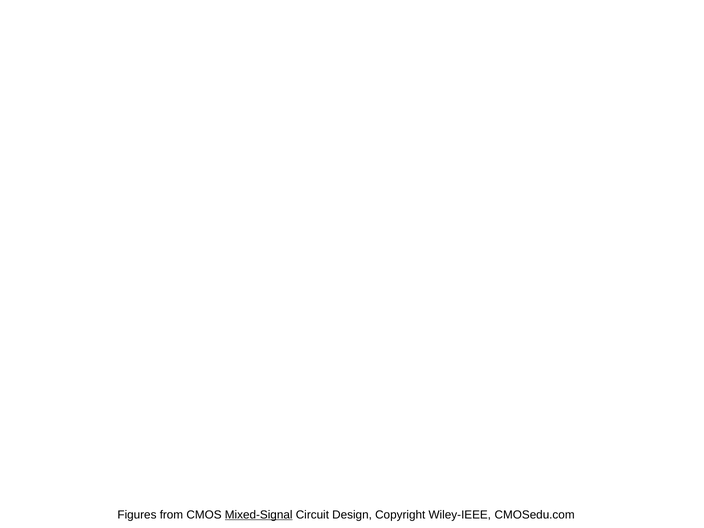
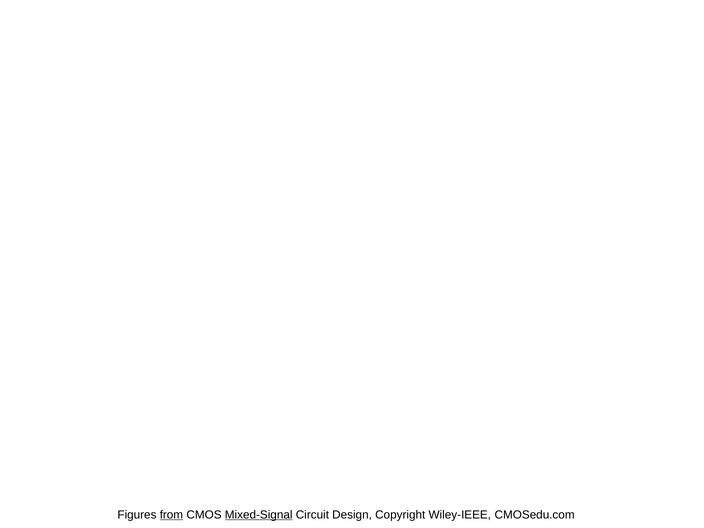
from underline: none -> present
